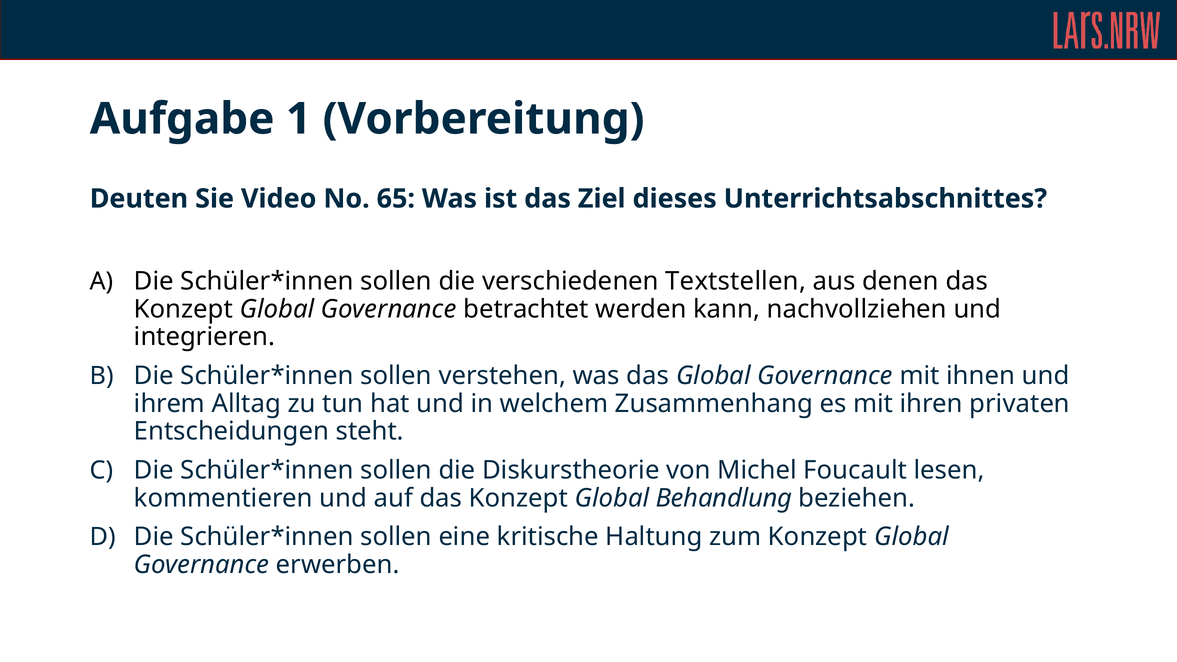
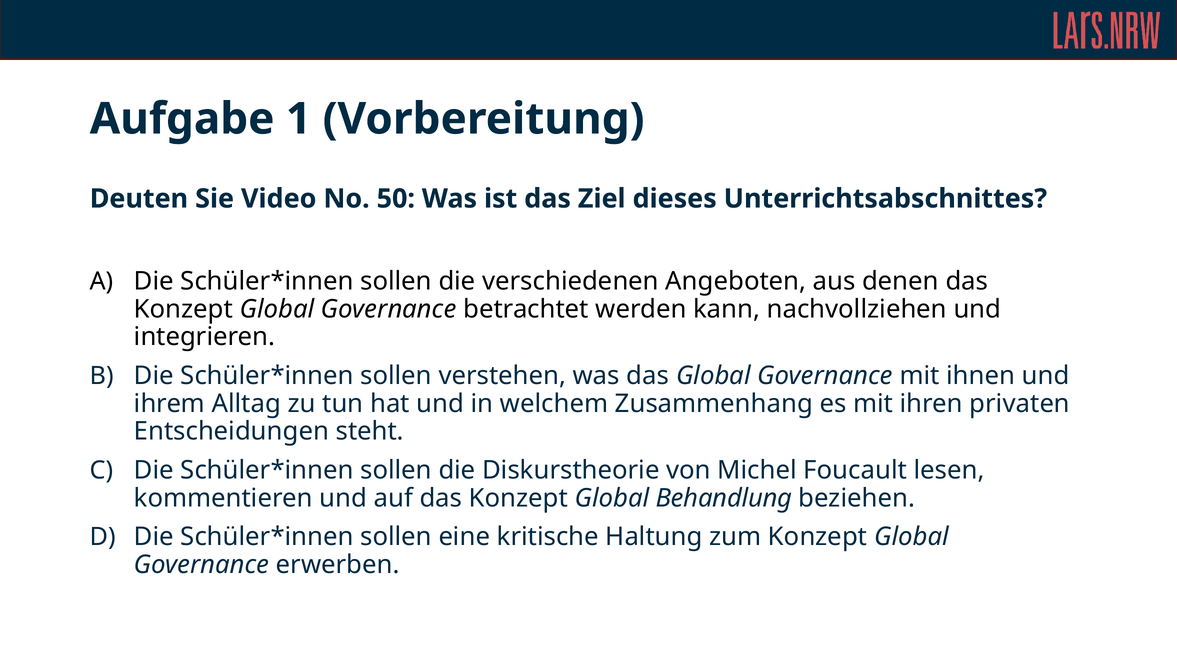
65: 65 -> 50
Textstellen: Textstellen -> Angeboten
